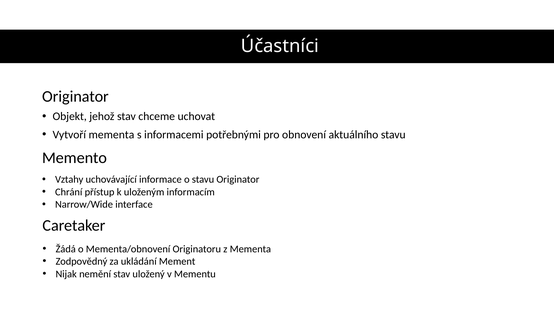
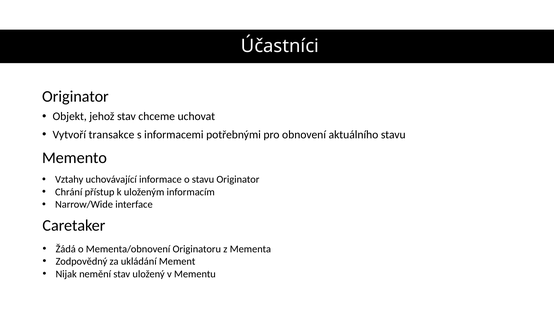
Vytvoří mementa: mementa -> transakce
